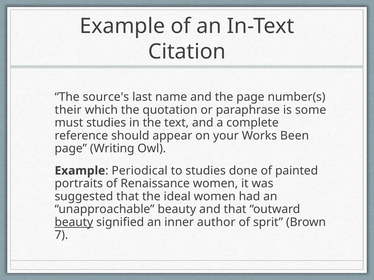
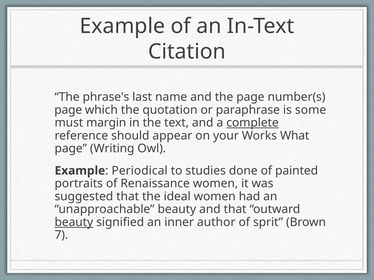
source's: source's -> phrase's
their at (68, 110): their -> page
must studies: studies -> margin
complete underline: none -> present
Been: Been -> What
